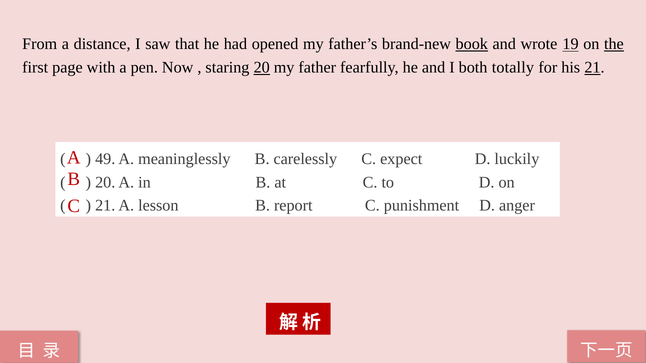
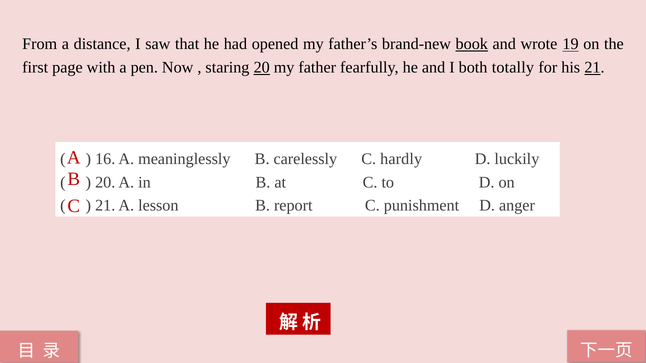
the underline: present -> none
49: 49 -> 16
expect: expect -> hardly
